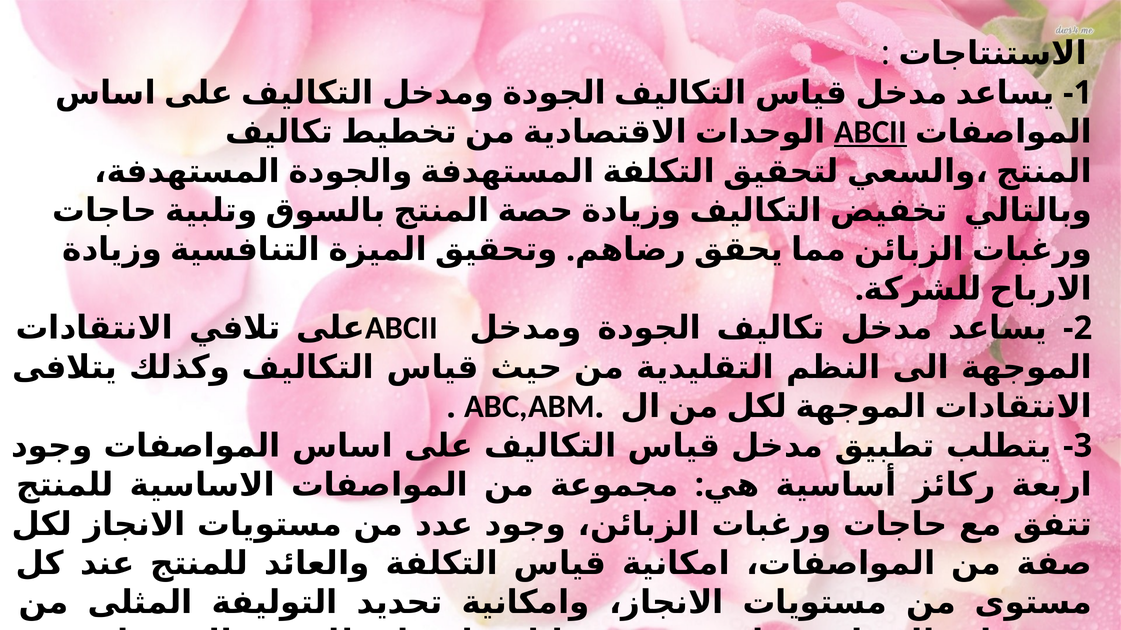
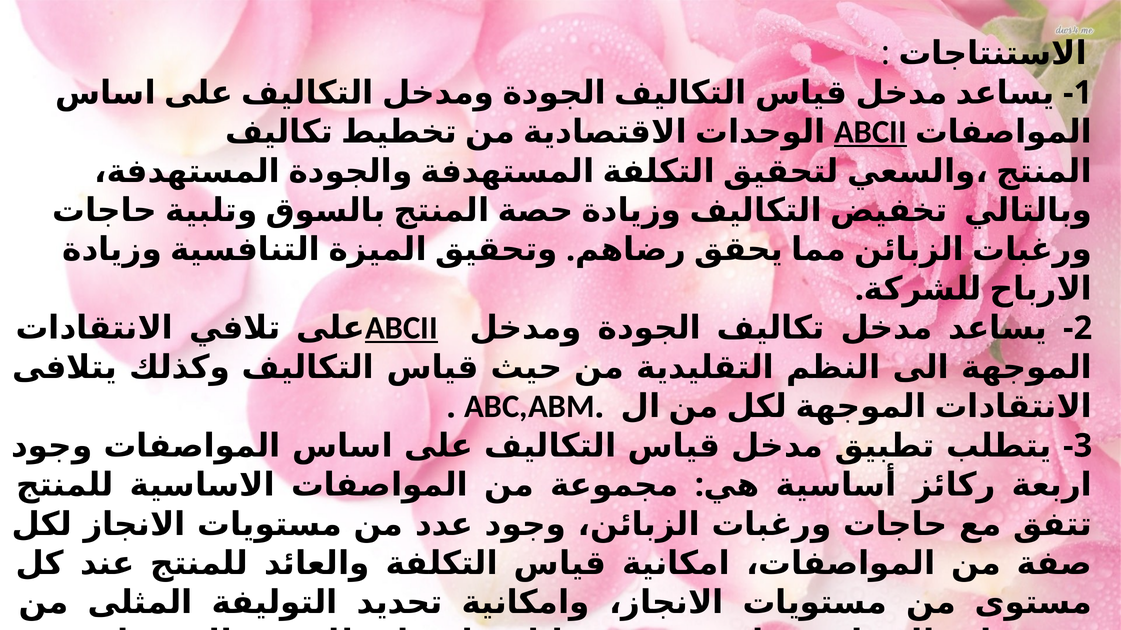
ABCII at (401, 328) underline: none -> present
